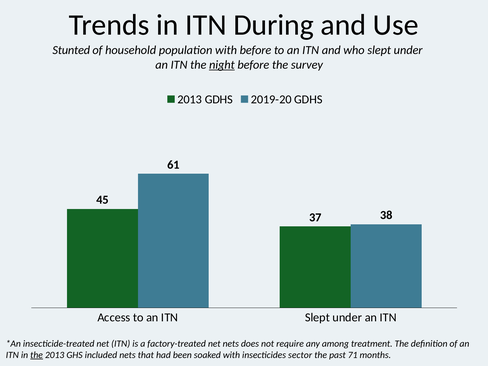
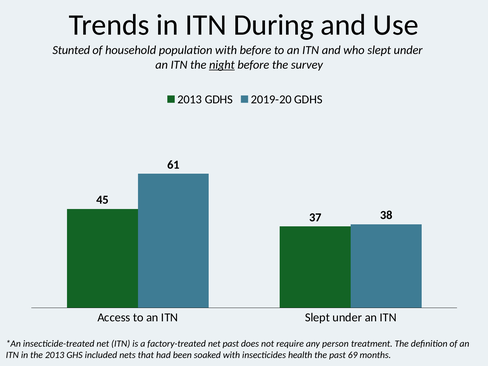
net nets: nets -> past
among: among -> person
the at (37, 355) underline: present -> none
sector: sector -> health
71: 71 -> 69
